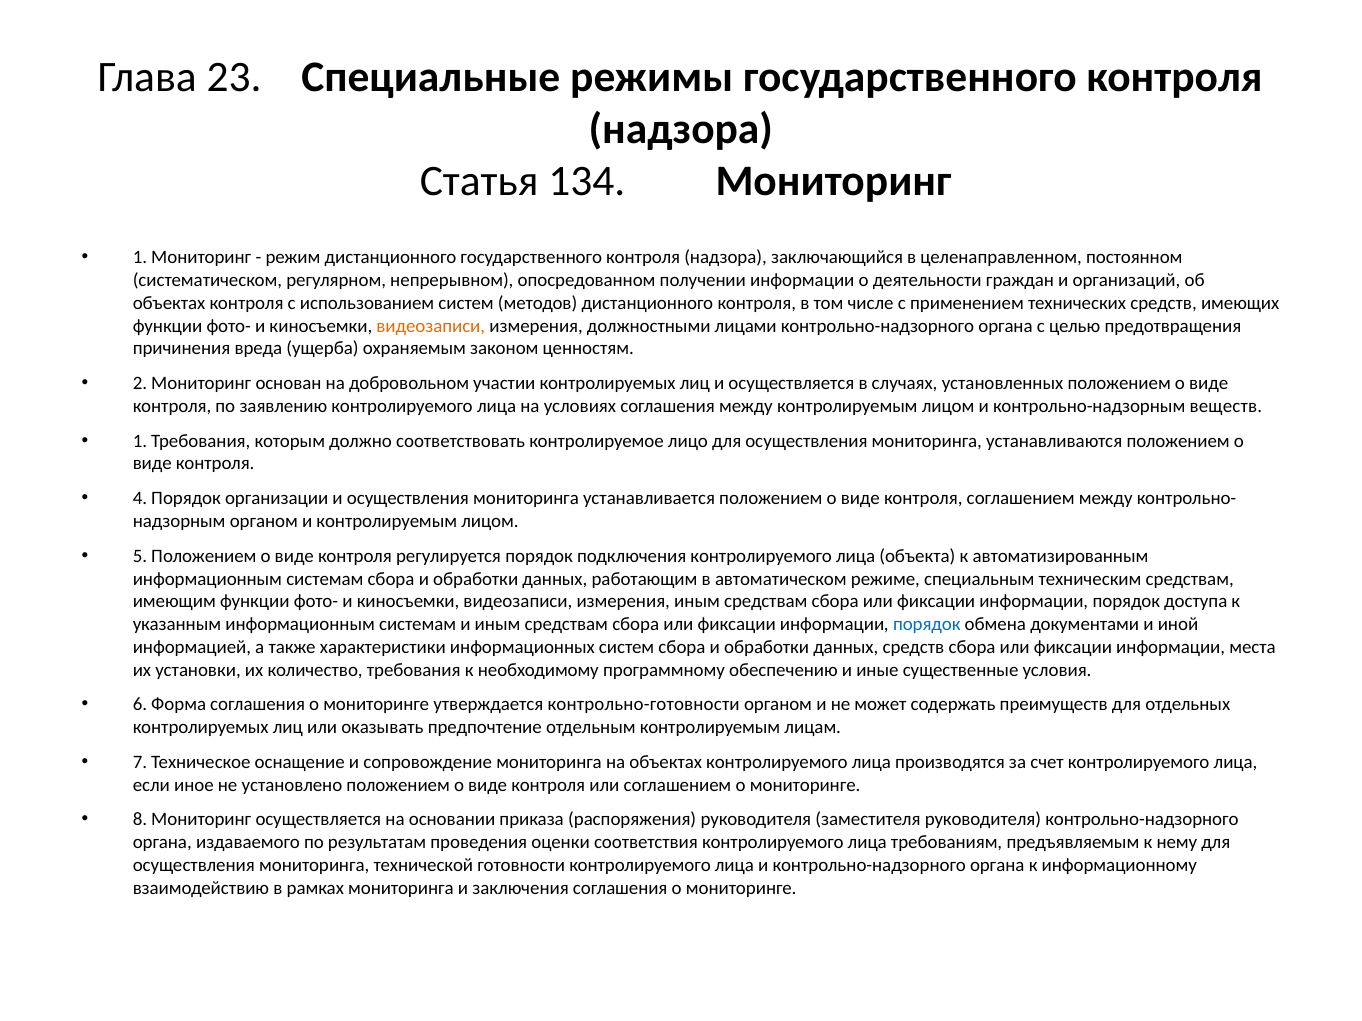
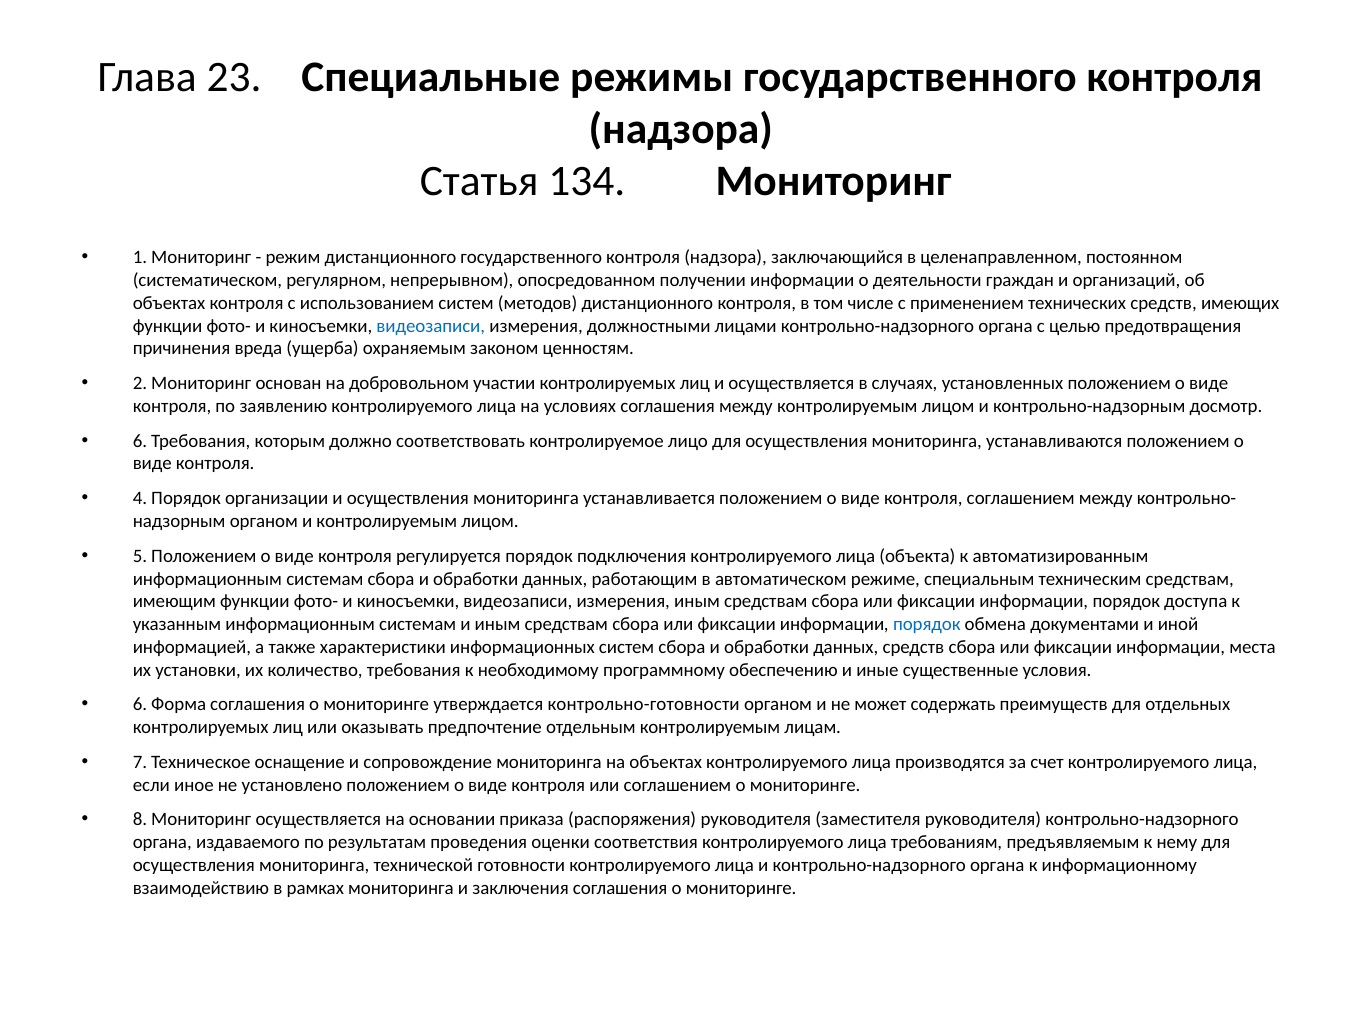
видеозаписи at (431, 326) colour: orange -> blue
веществ: веществ -> досмотр
1 at (140, 441): 1 -> 6
